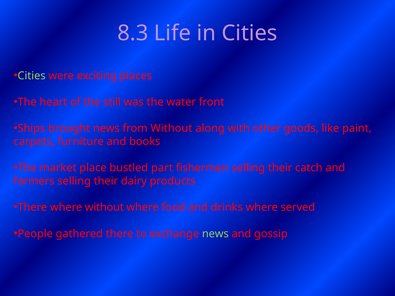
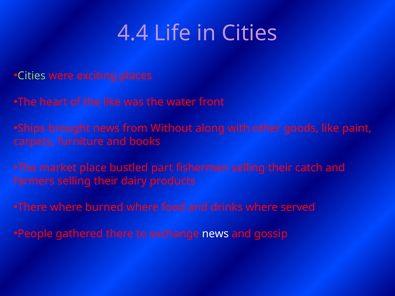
8.3: 8.3 -> 4.4
the still: still -> like
where without: without -> burned
news at (215, 234) colour: light green -> white
